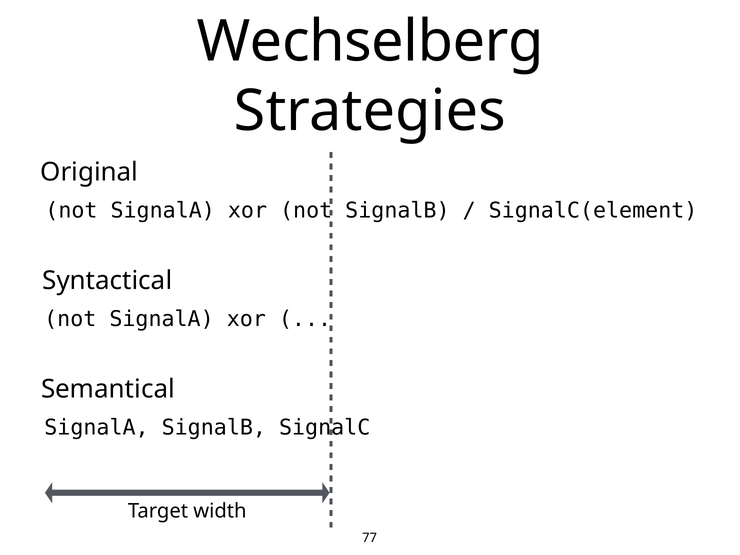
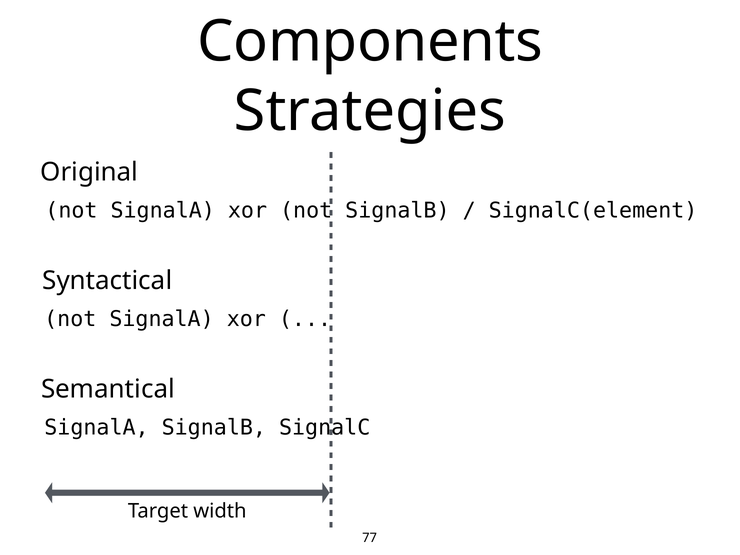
Wechselberg: Wechselberg -> Components
